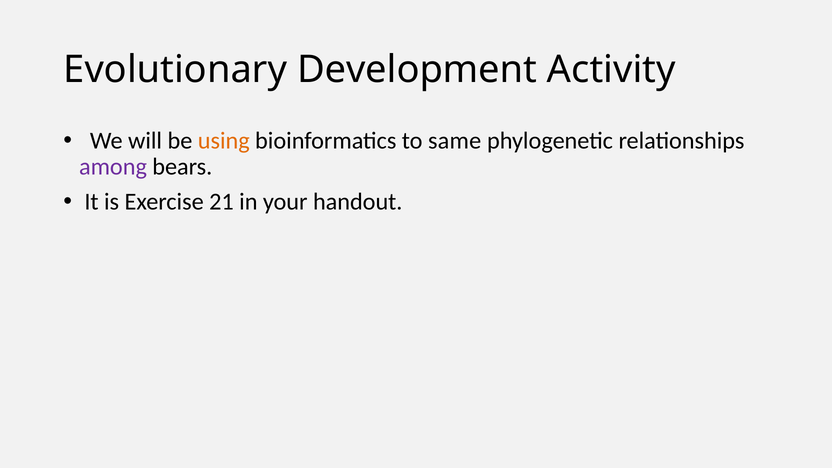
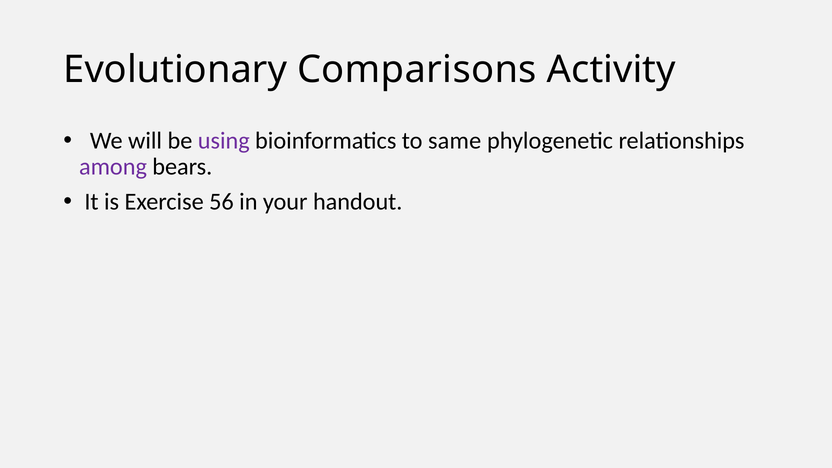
Development: Development -> Comparisons
using colour: orange -> purple
21: 21 -> 56
